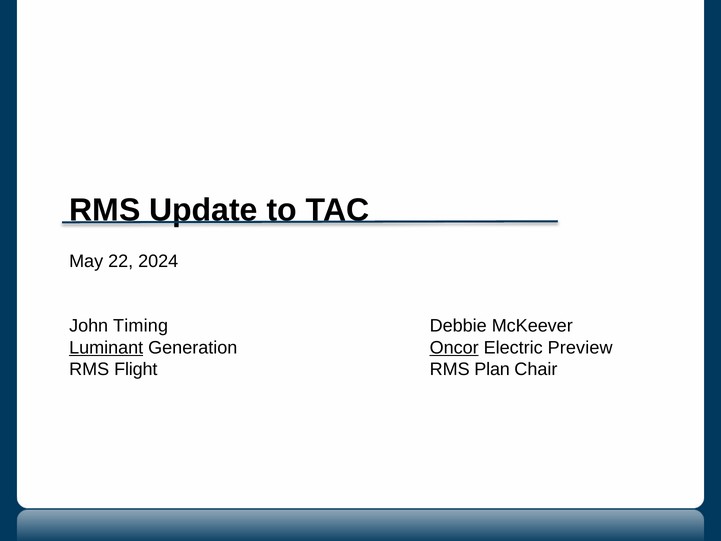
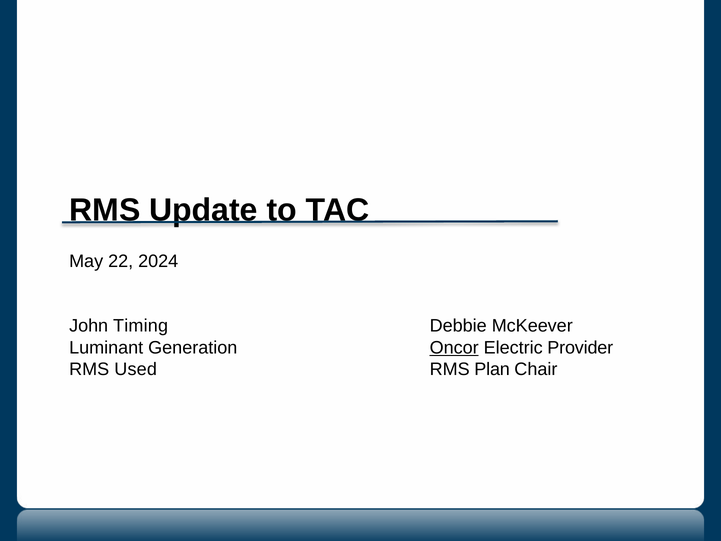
Luminant underline: present -> none
Preview: Preview -> Provider
Flight: Flight -> Used
